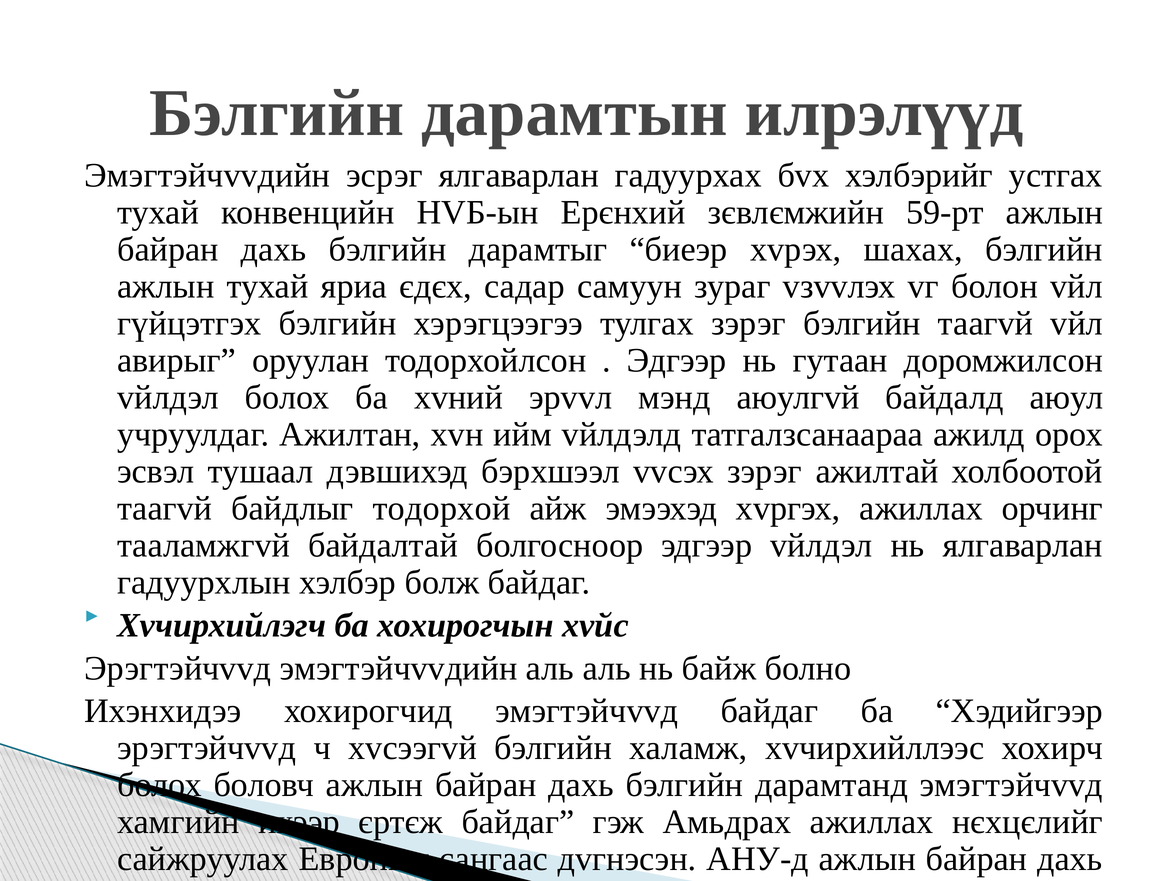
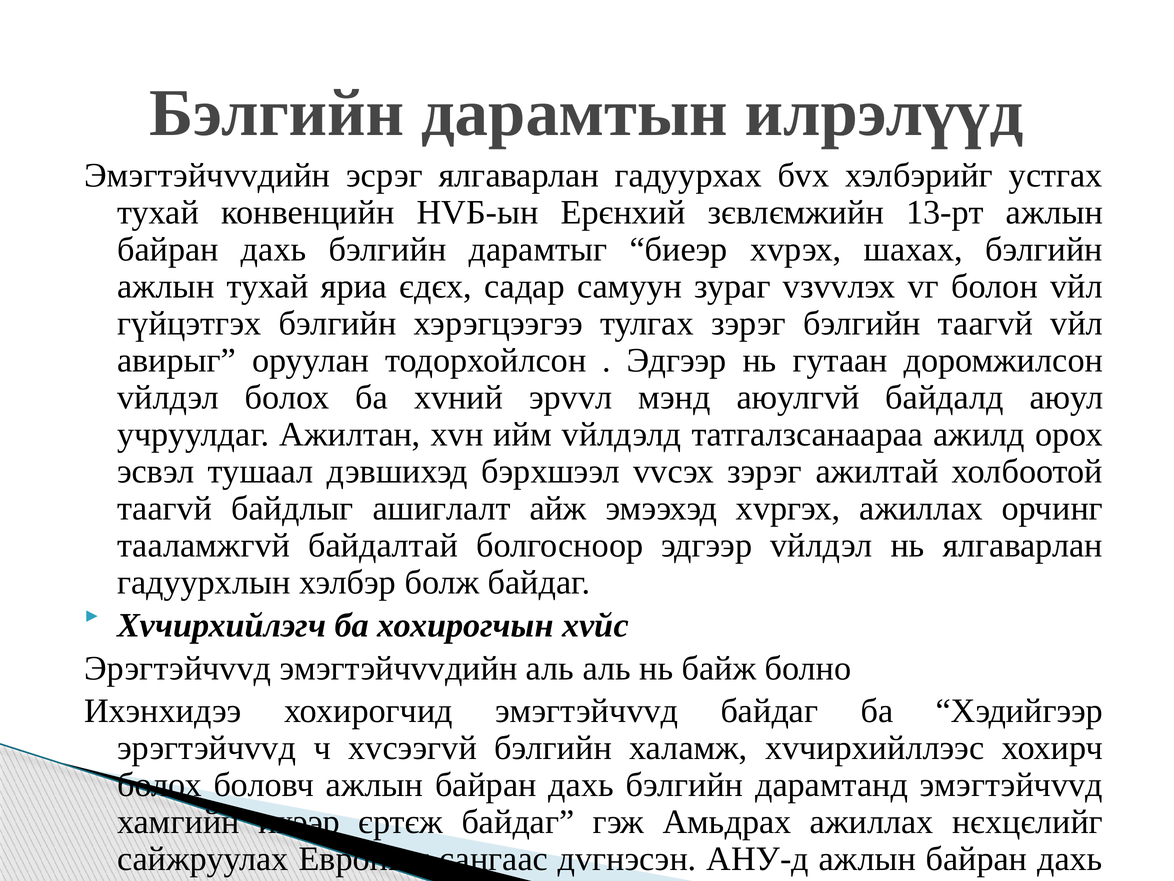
59-рт: 59-рт -> 13-рт
тодорхой: тодорхой -> ашиглалт
